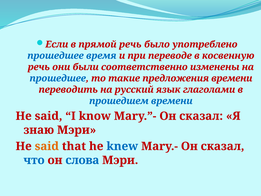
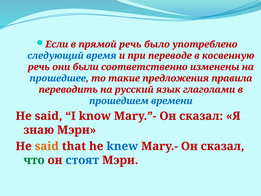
прошедшее at (56, 56): прошедшее -> следующий
предложения времени: времени -> правила
что colour: blue -> green
слова: слова -> стоят
